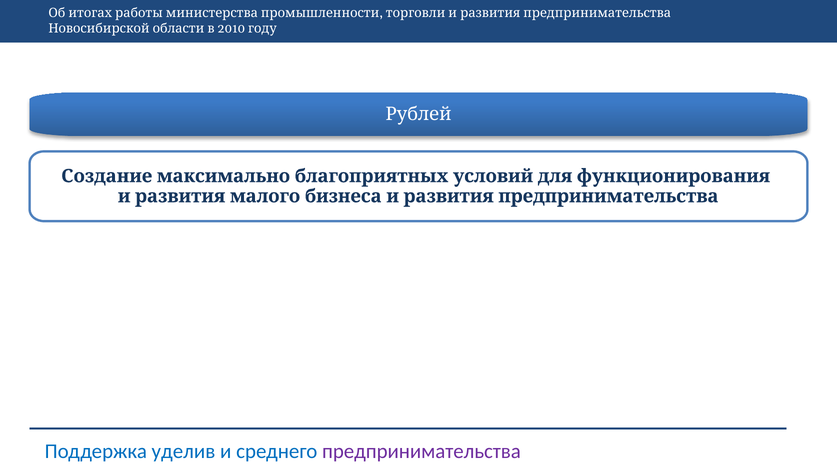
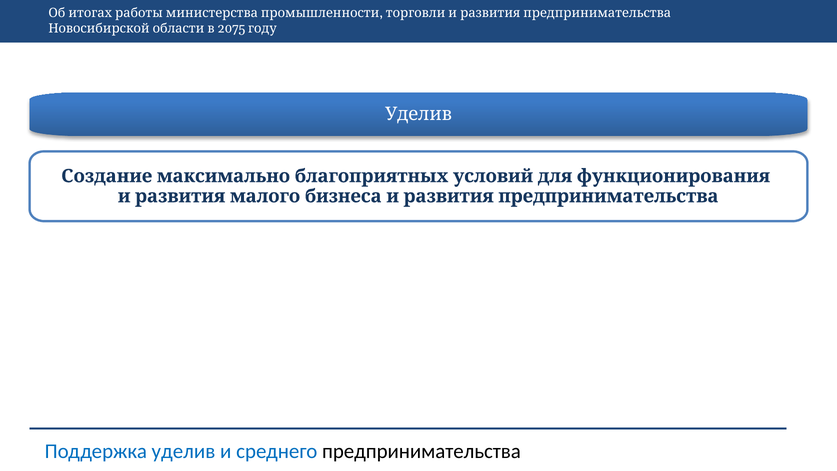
2010: 2010 -> 2075
Рублей at (419, 114): Рублей -> Уделив
предпринимательства at (421, 451) colour: purple -> black
